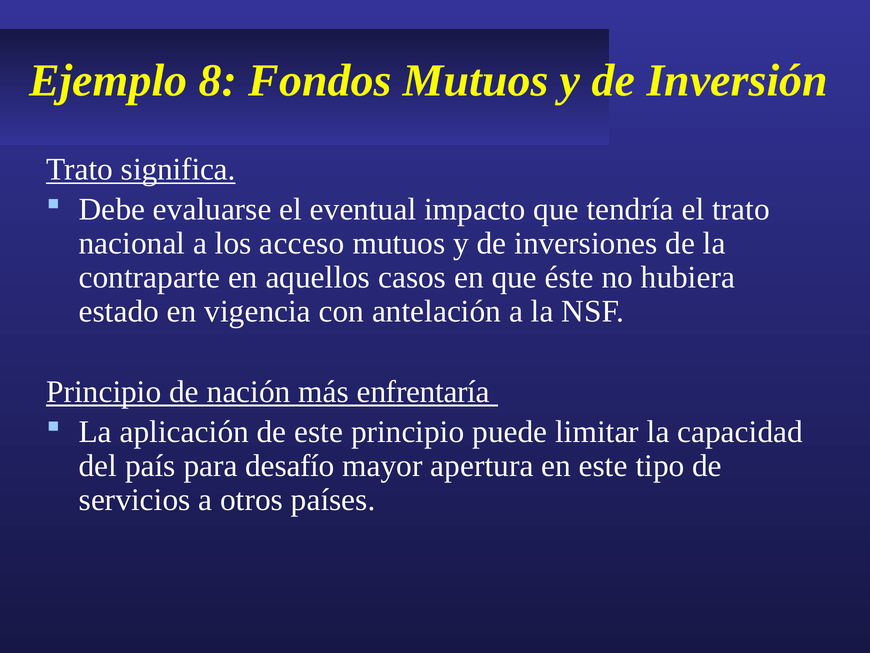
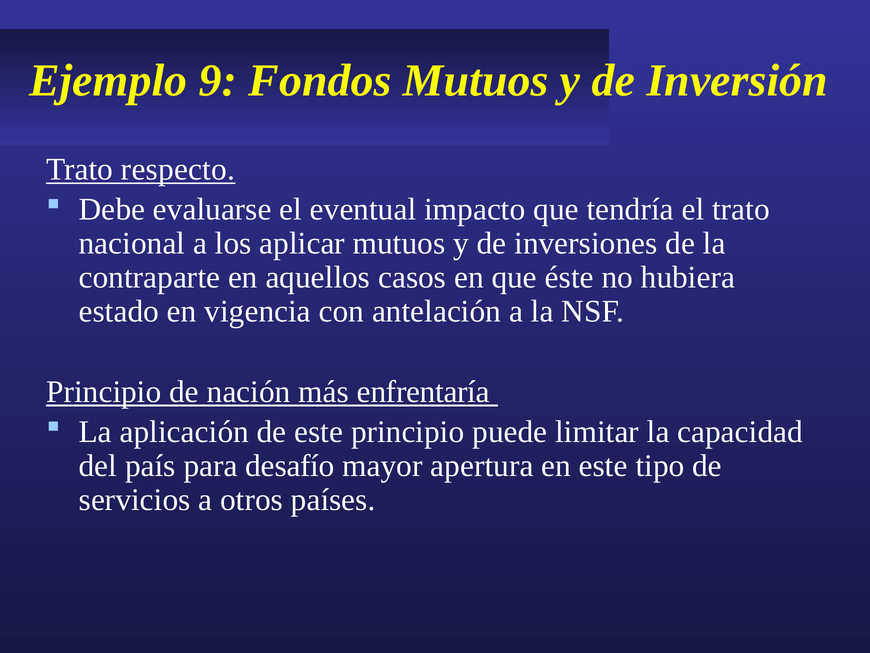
8: 8 -> 9
significa: significa -> respecto
acceso: acceso -> aplicar
